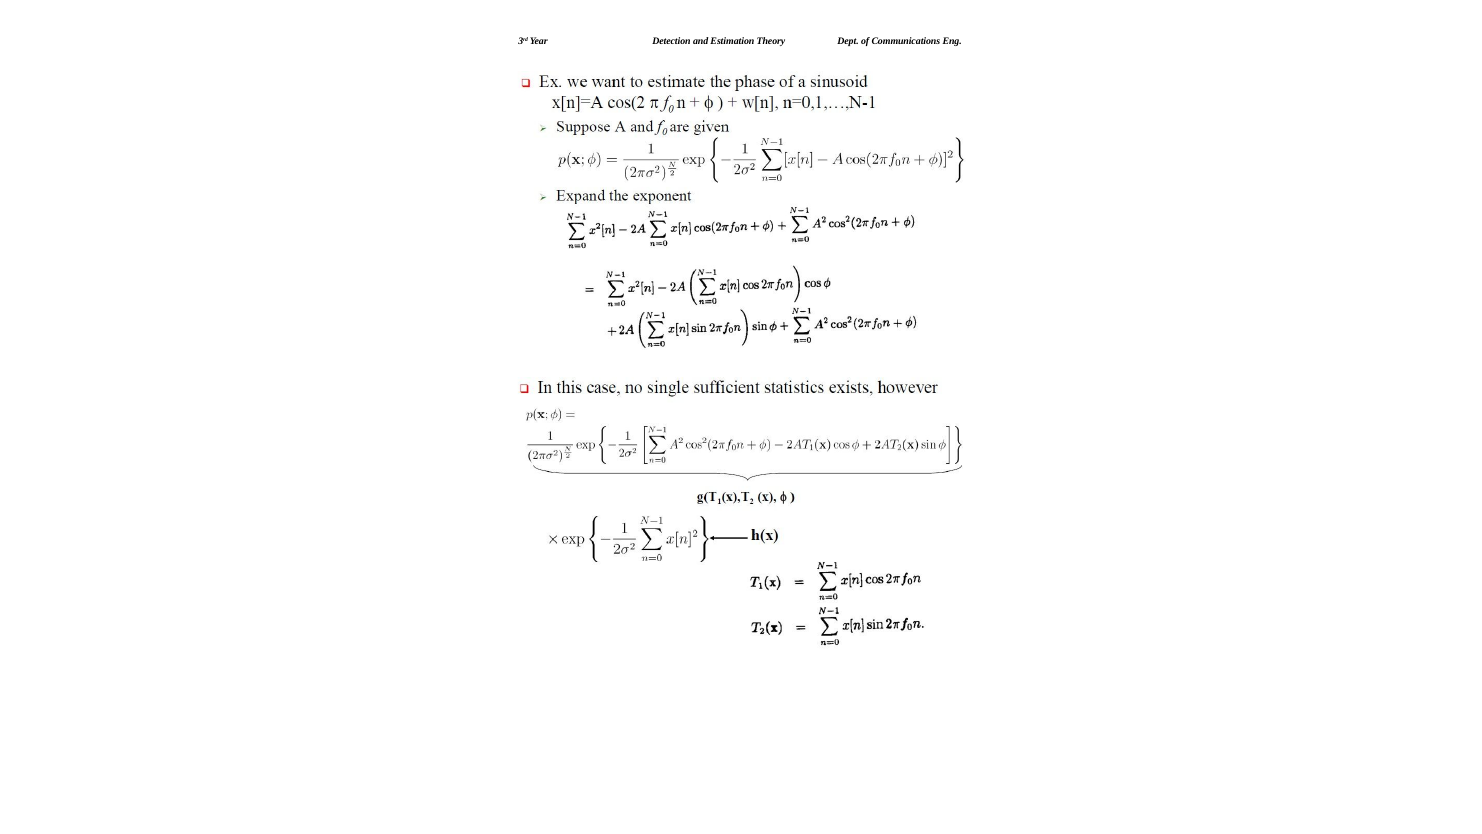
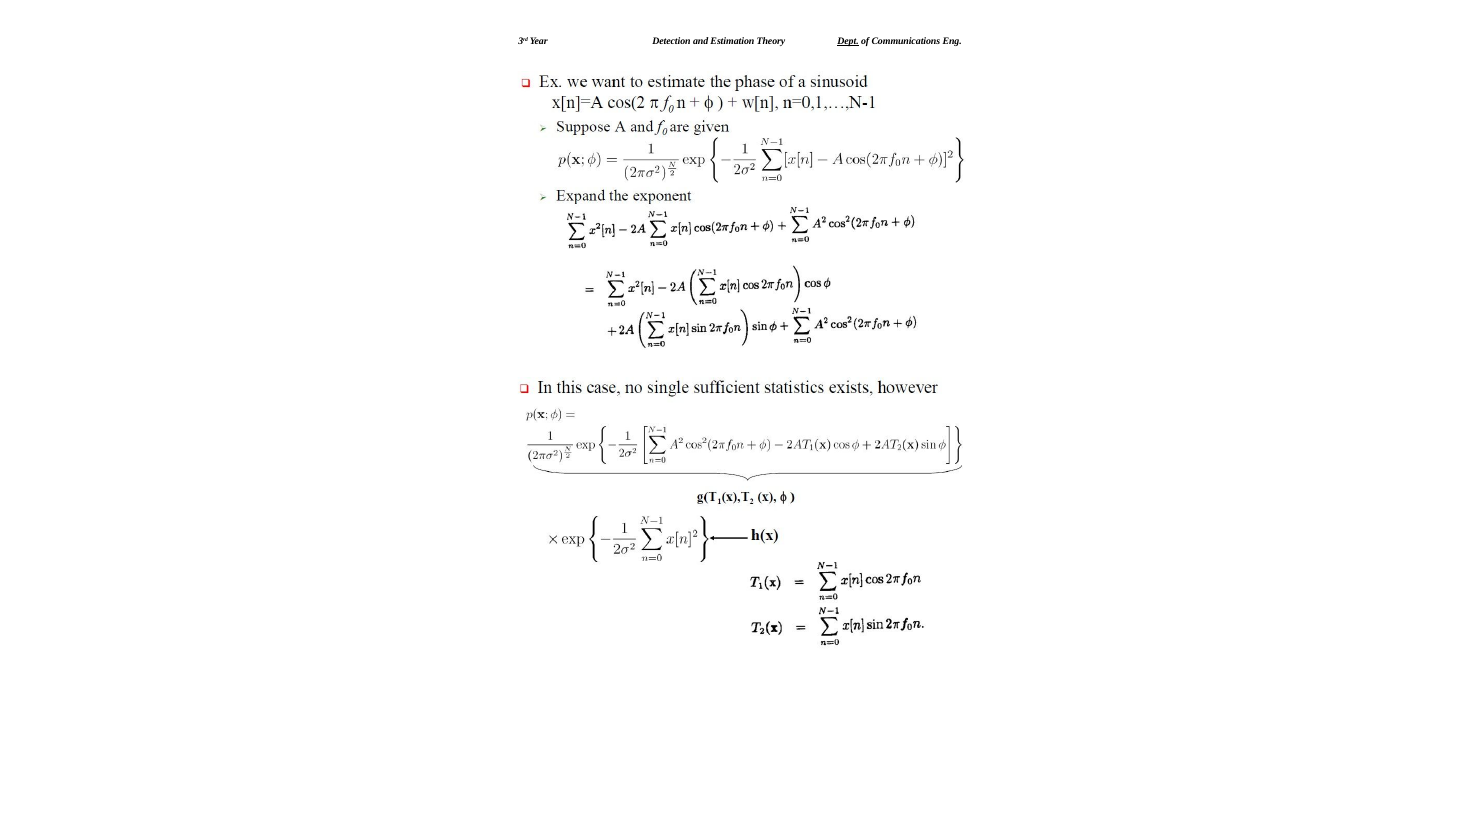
Dept underline: none -> present
